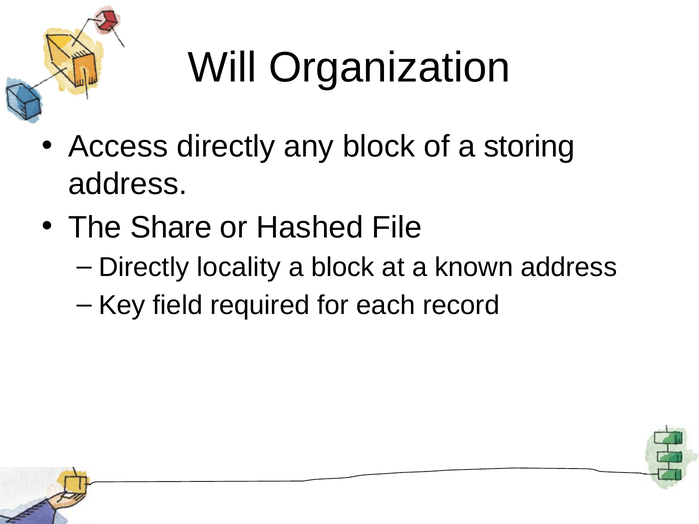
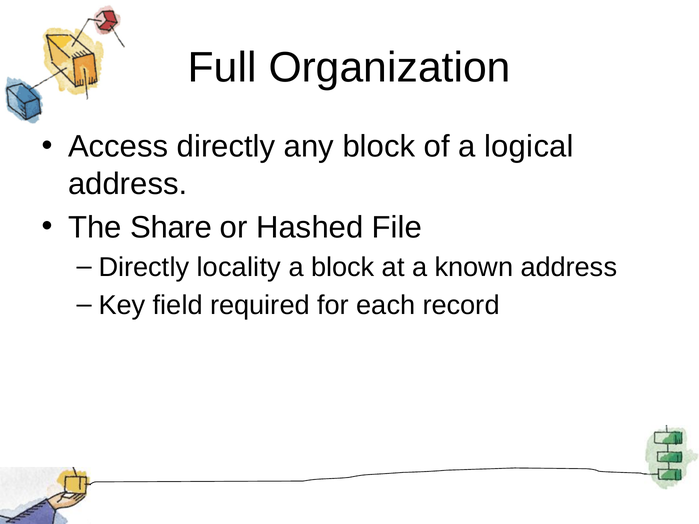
Will: Will -> Full
storing: storing -> logical
